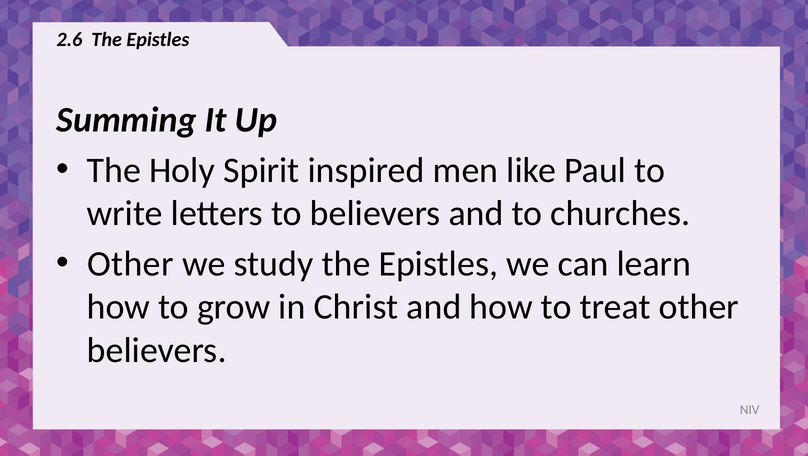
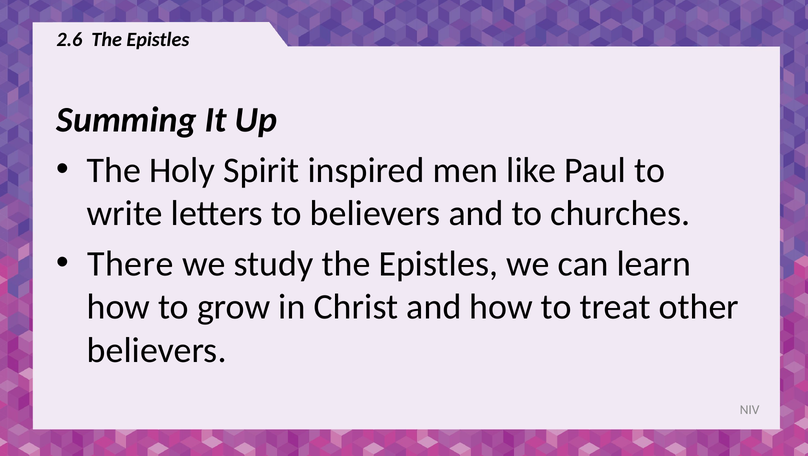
Other at (130, 264): Other -> There
